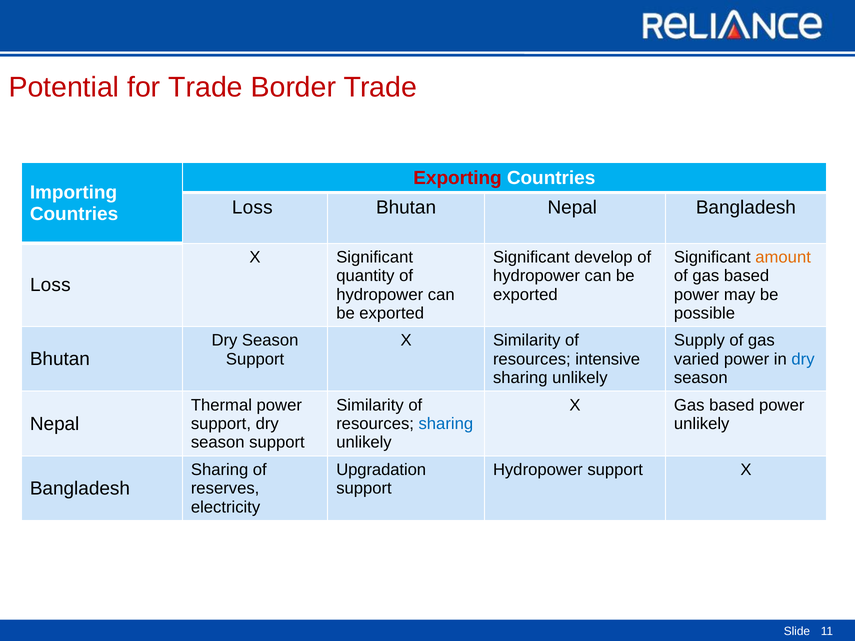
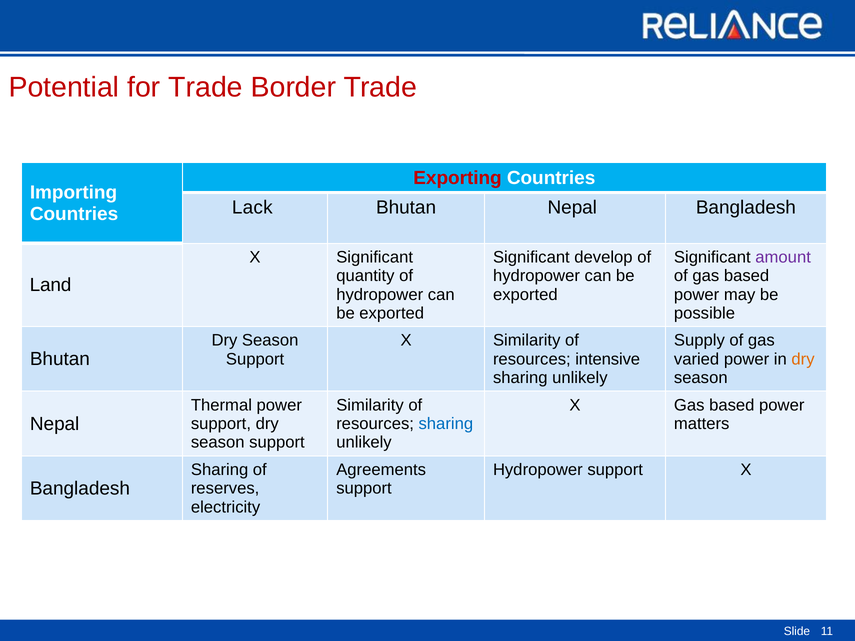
Loss at (252, 208): Loss -> Lack
amount colour: orange -> purple
Loss at (50, 285): Loss -> Land
dry at (803, 359) colour: blue -> orange
unlikely at (702, 424): unlikely -> matters
Upgradation: Upgradation -> Agreements
